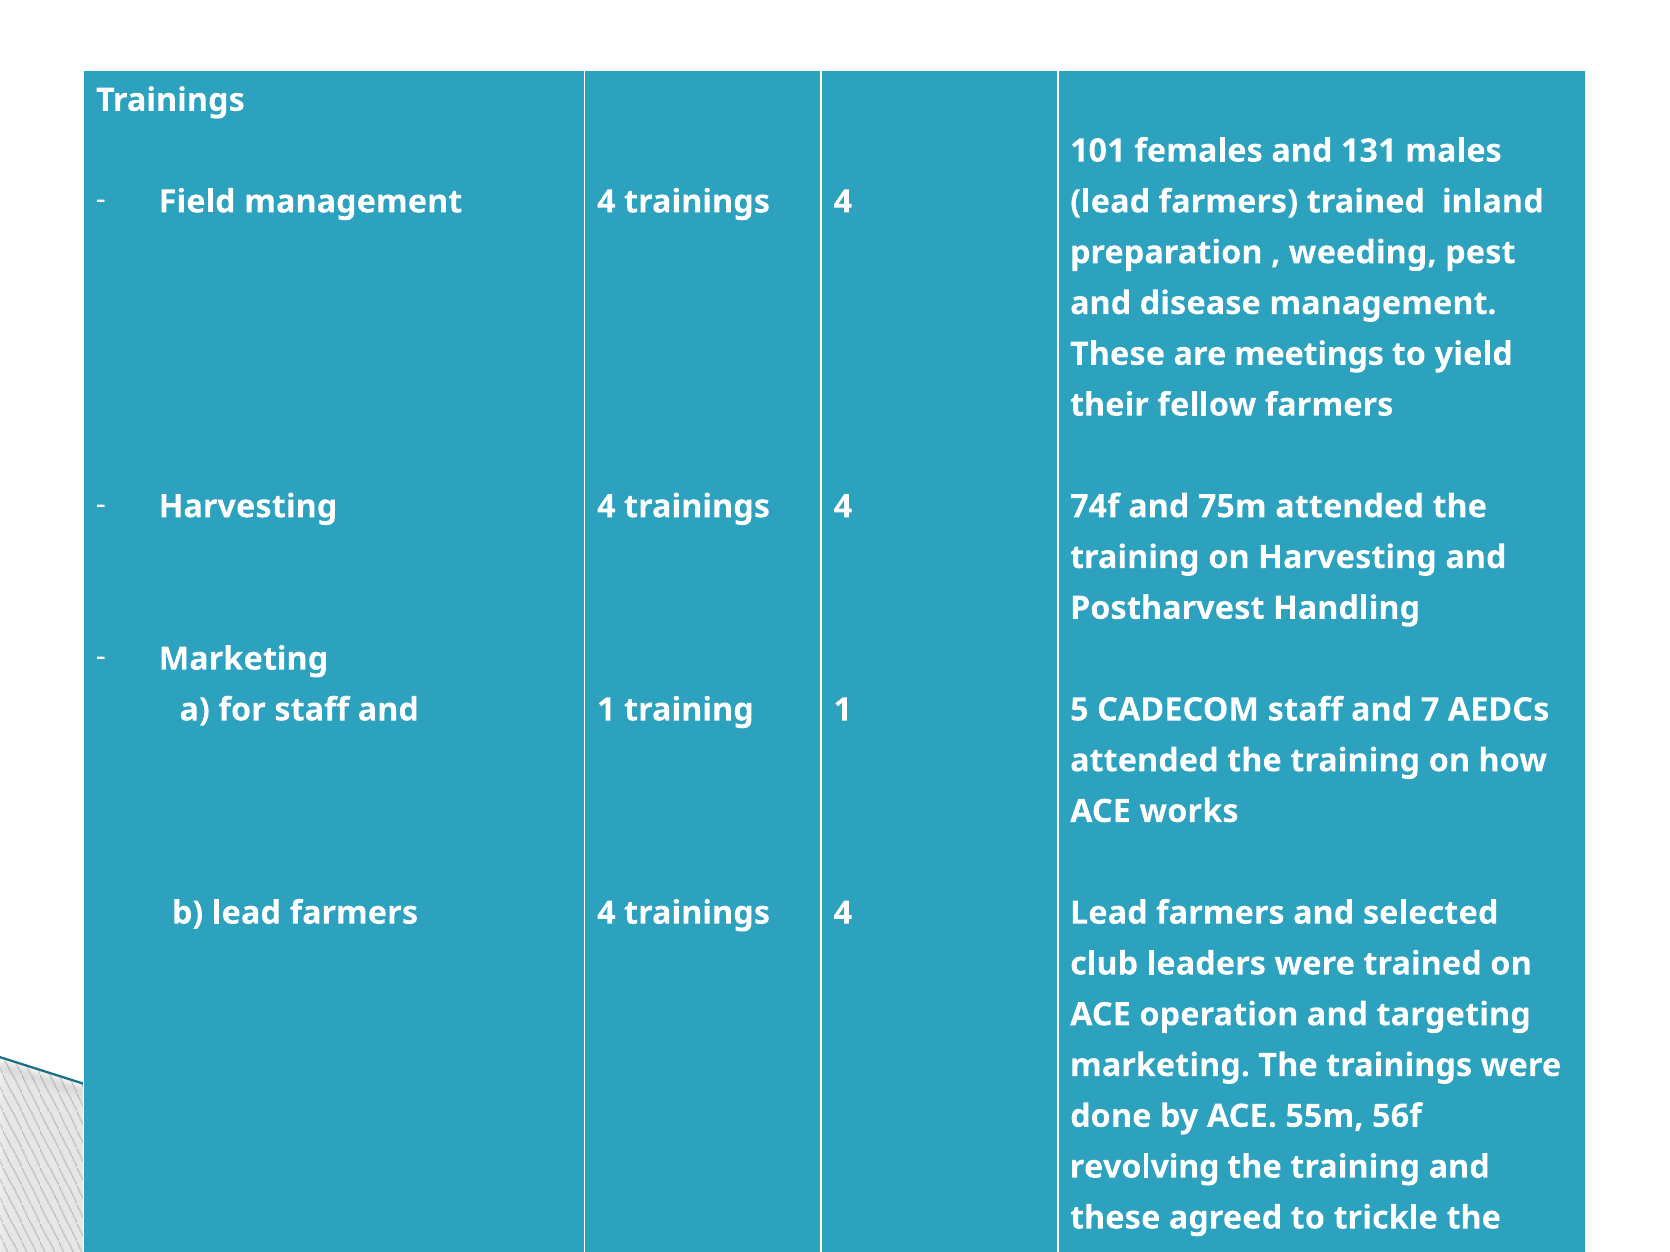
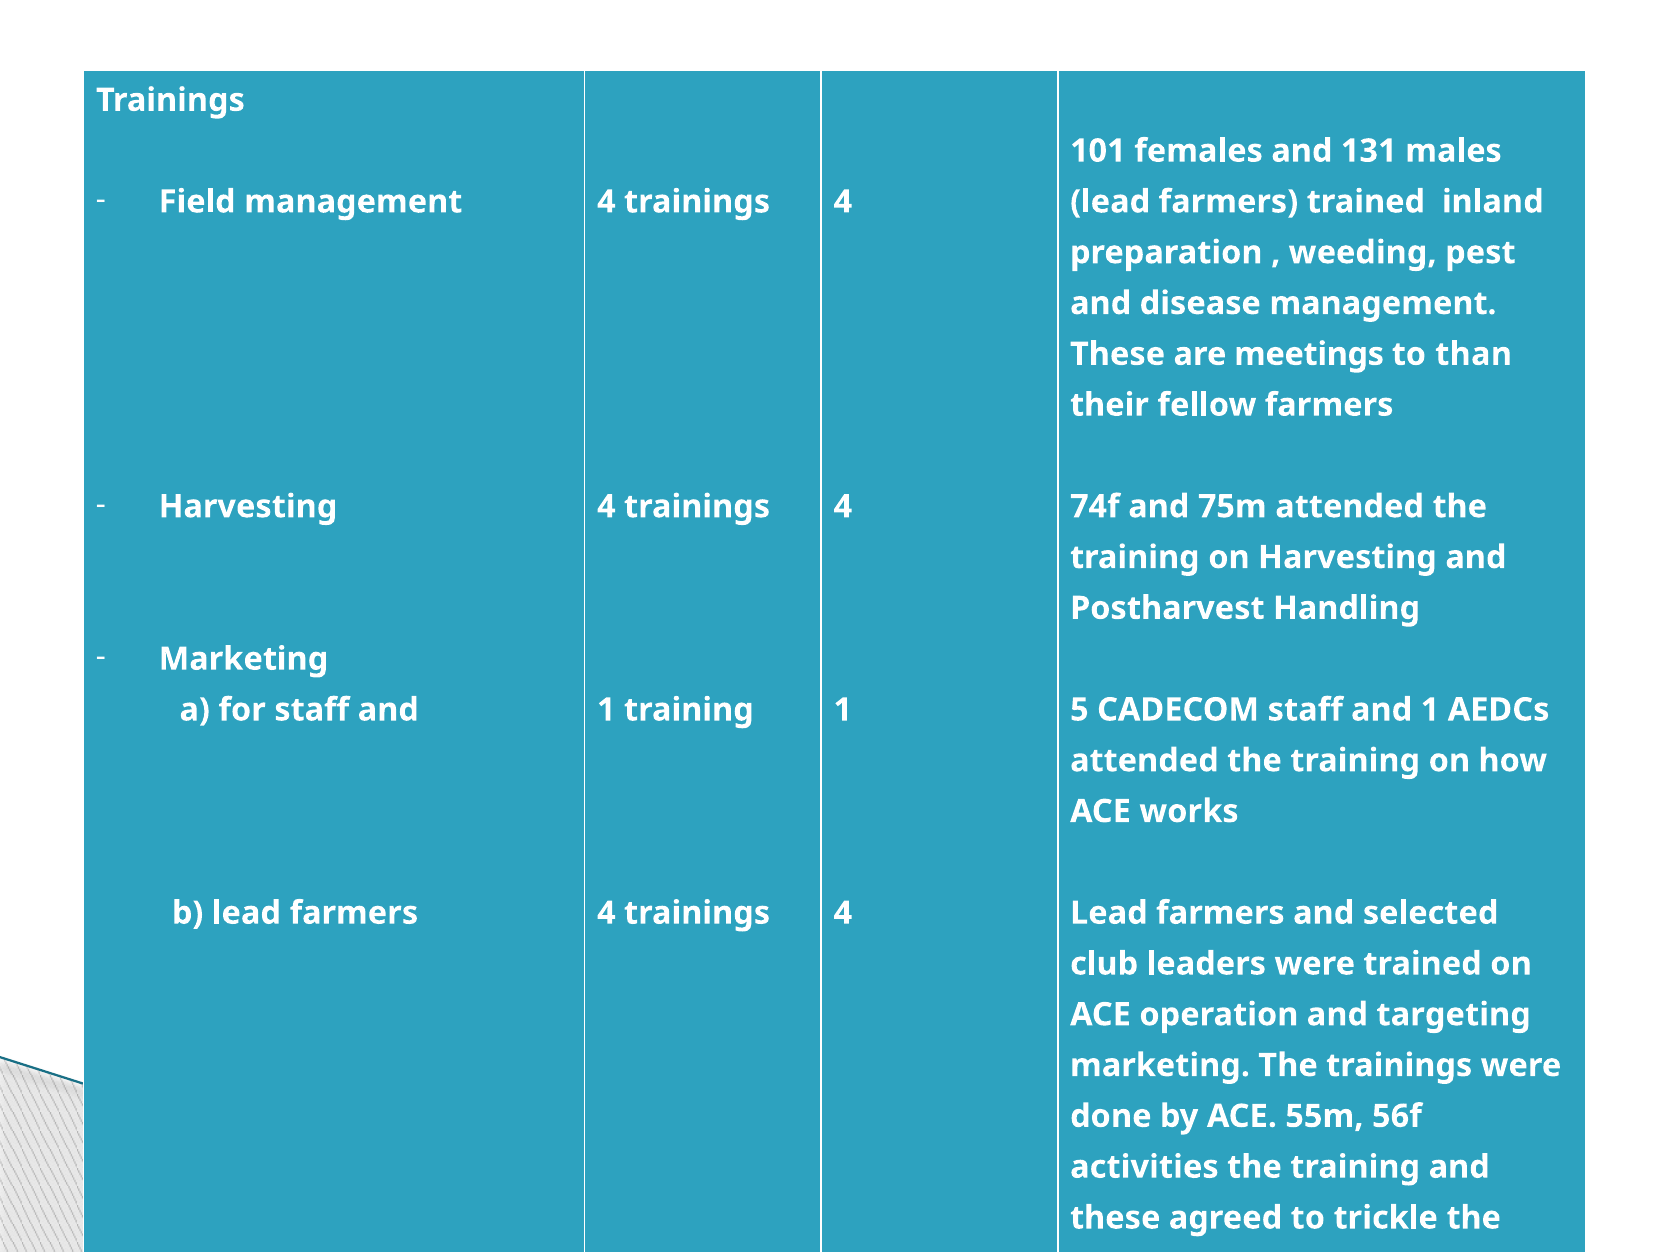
yield: yield -> than
and 7: 7 -> 1
revolving: revolving -> activities
